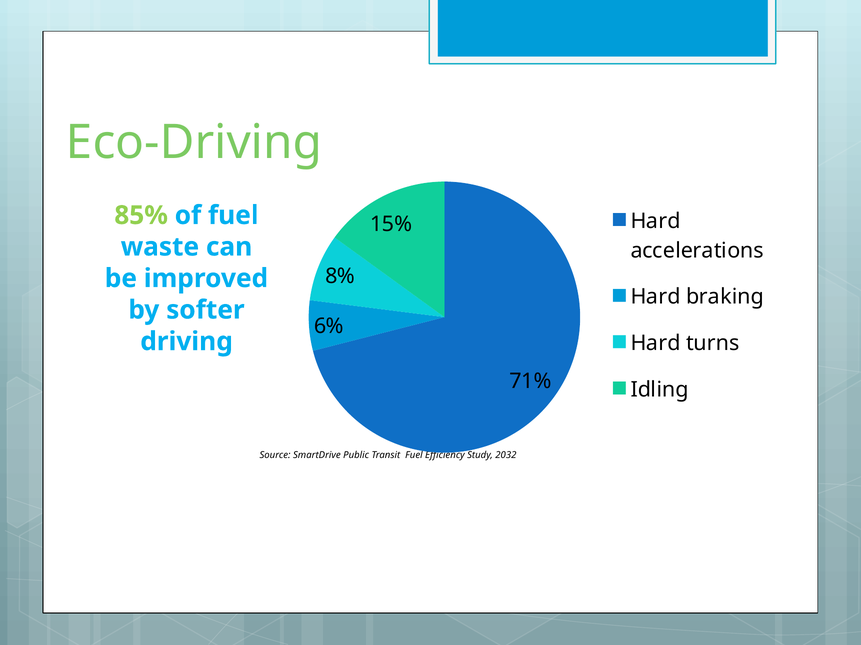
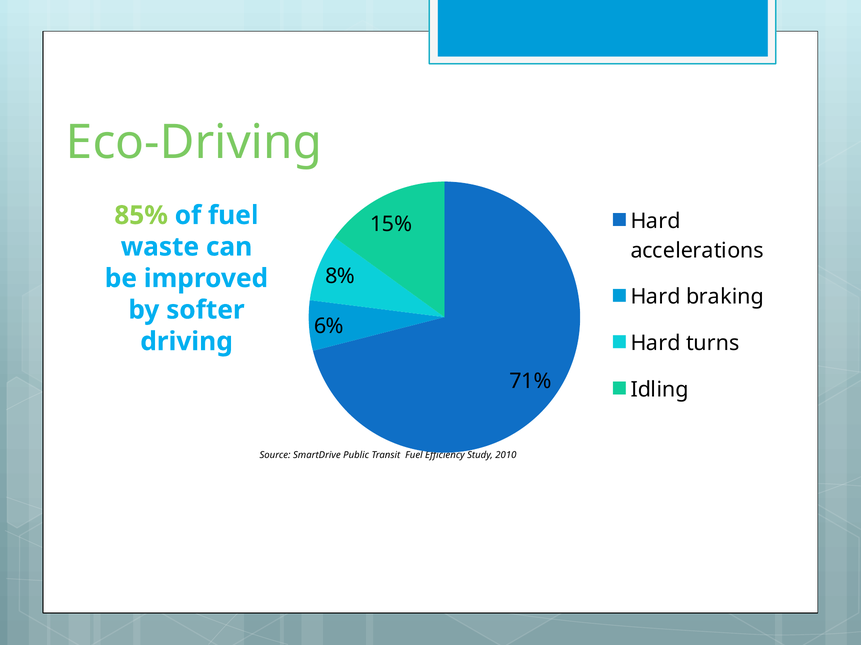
2032: 2032 -> 2010
